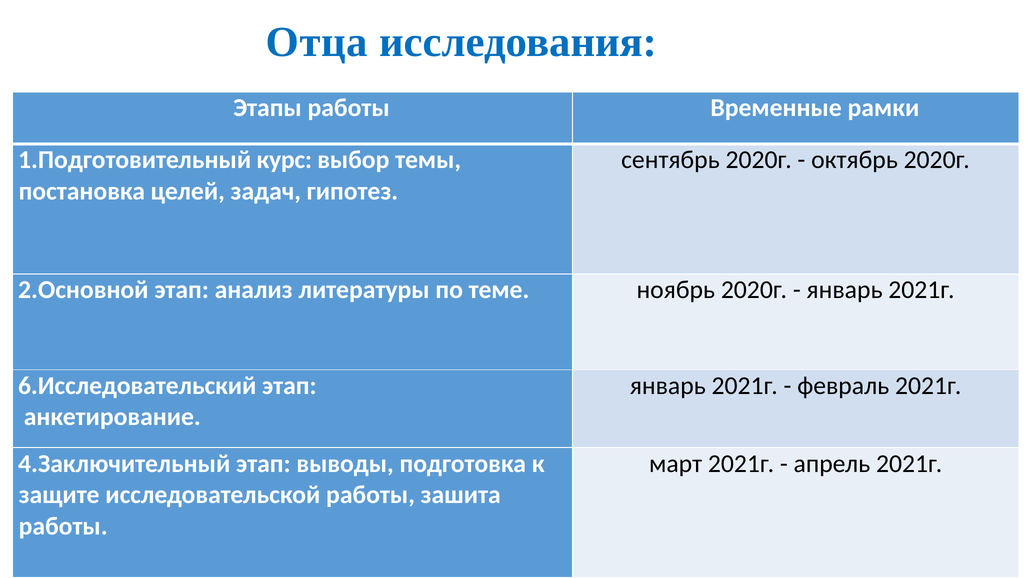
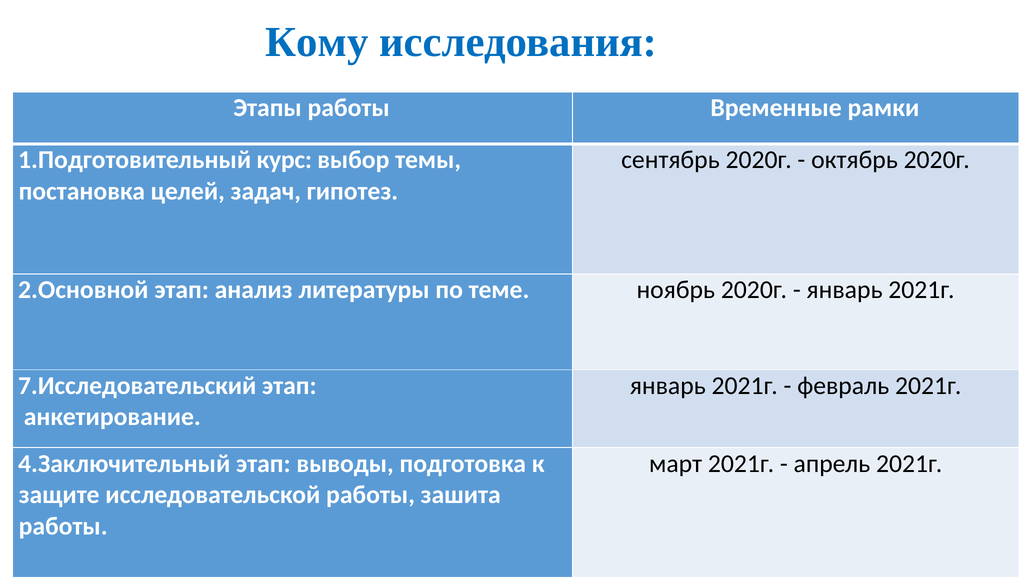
Отца: Отца -> Кому
6.Исследовательский: 6.Исследовательский -> 7.Исследовательский
